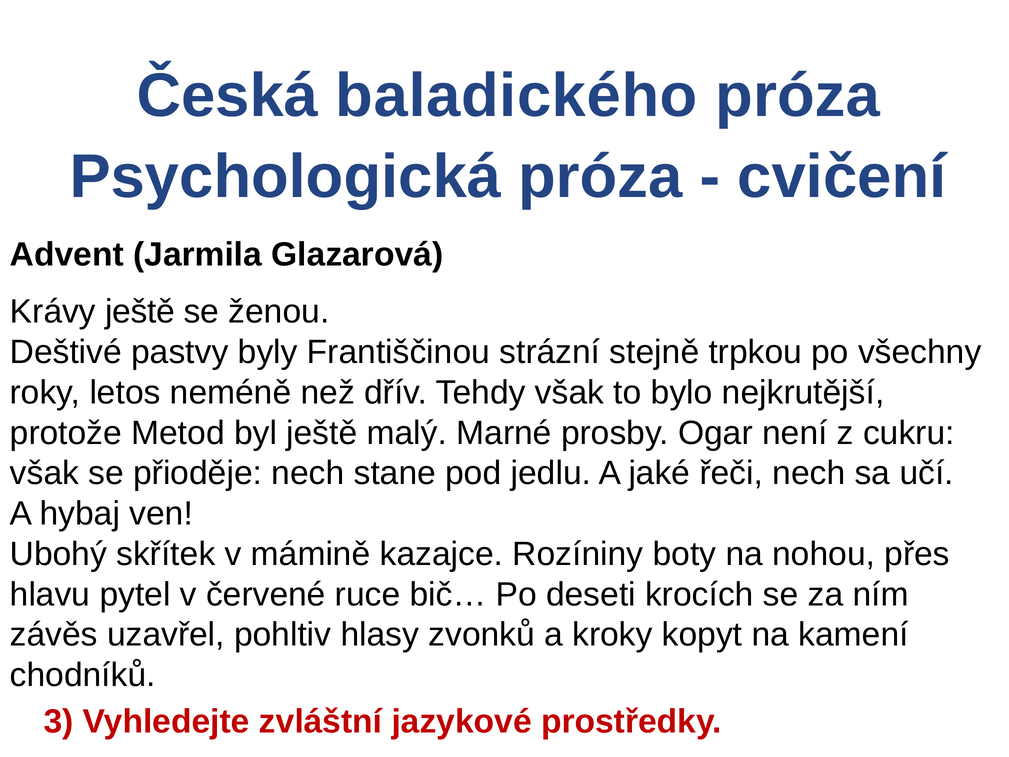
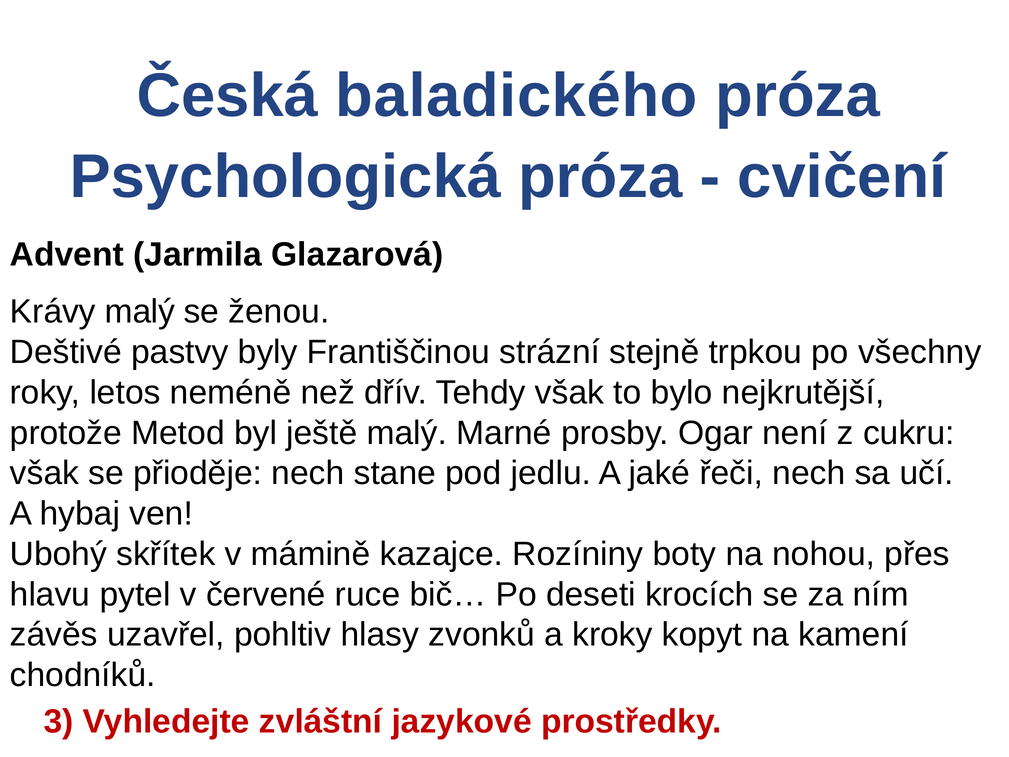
Krávy ještě: ještě -> malý
